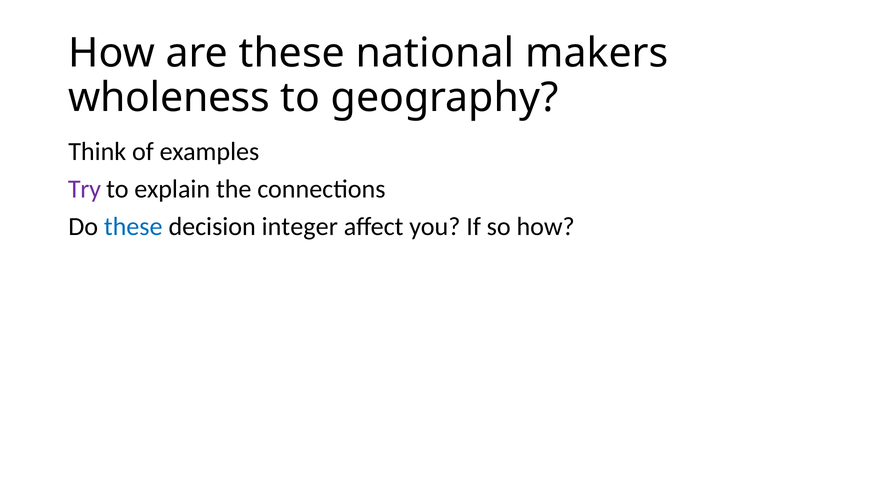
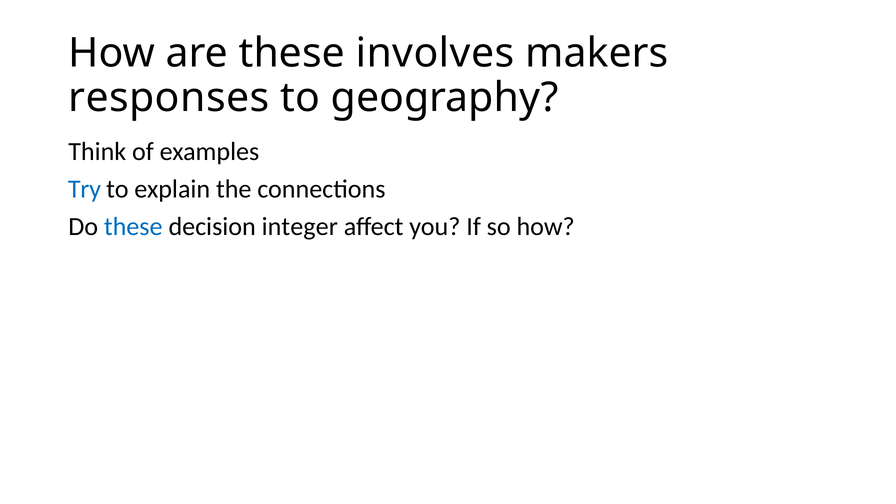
national: national -> involves
wholeness: wholeness -> responses
Try colour: purple -> blue
